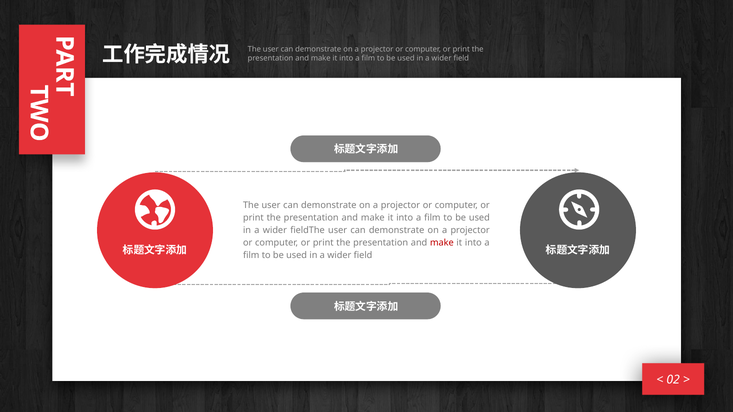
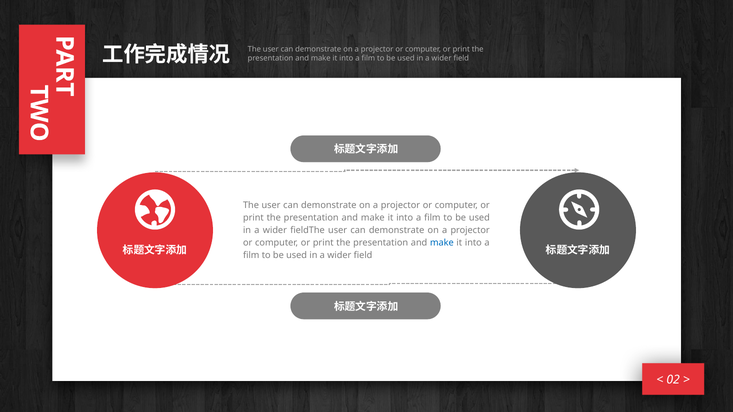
make at (442, 243) colour: red -> blue
